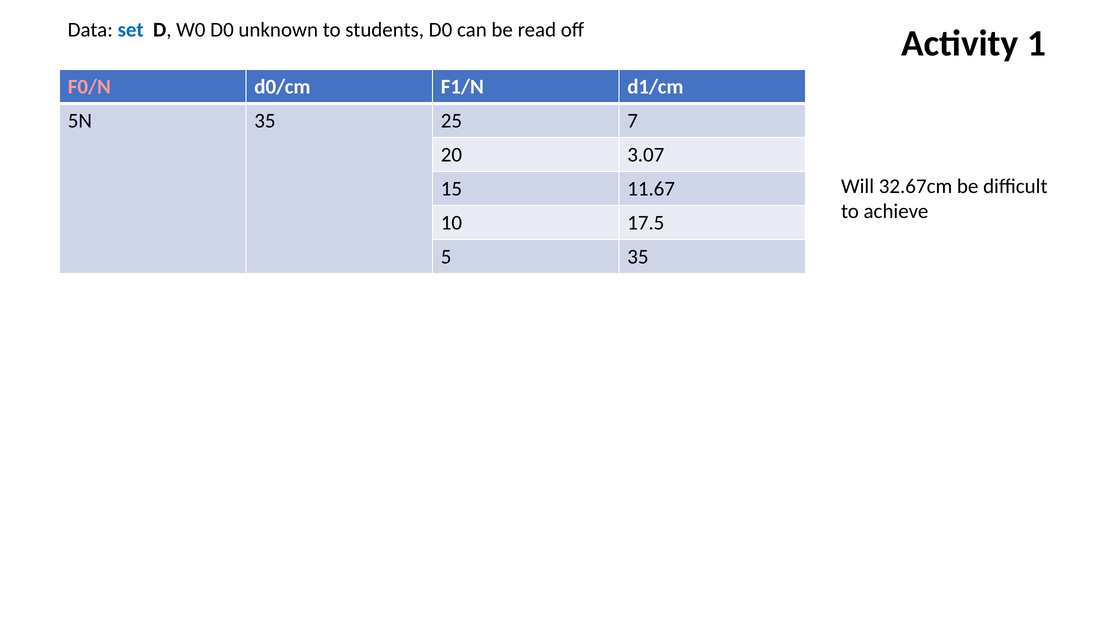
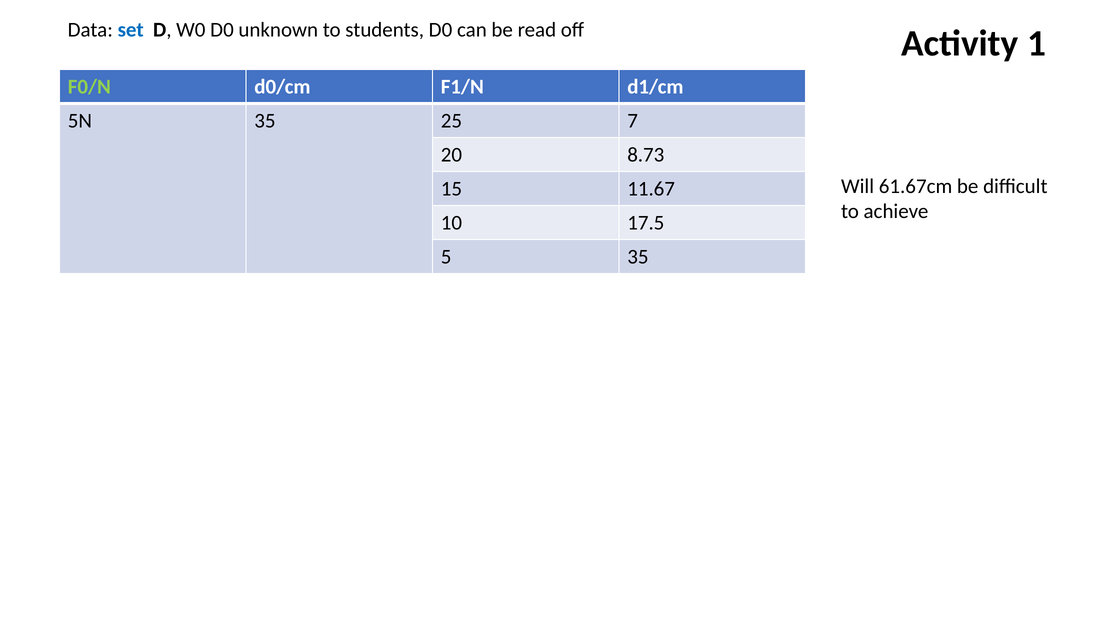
F0/N colour: pink -> light green
3.07: 3.07 -> 8.73
32.67cm: 32.67cm -> 61.67cm
